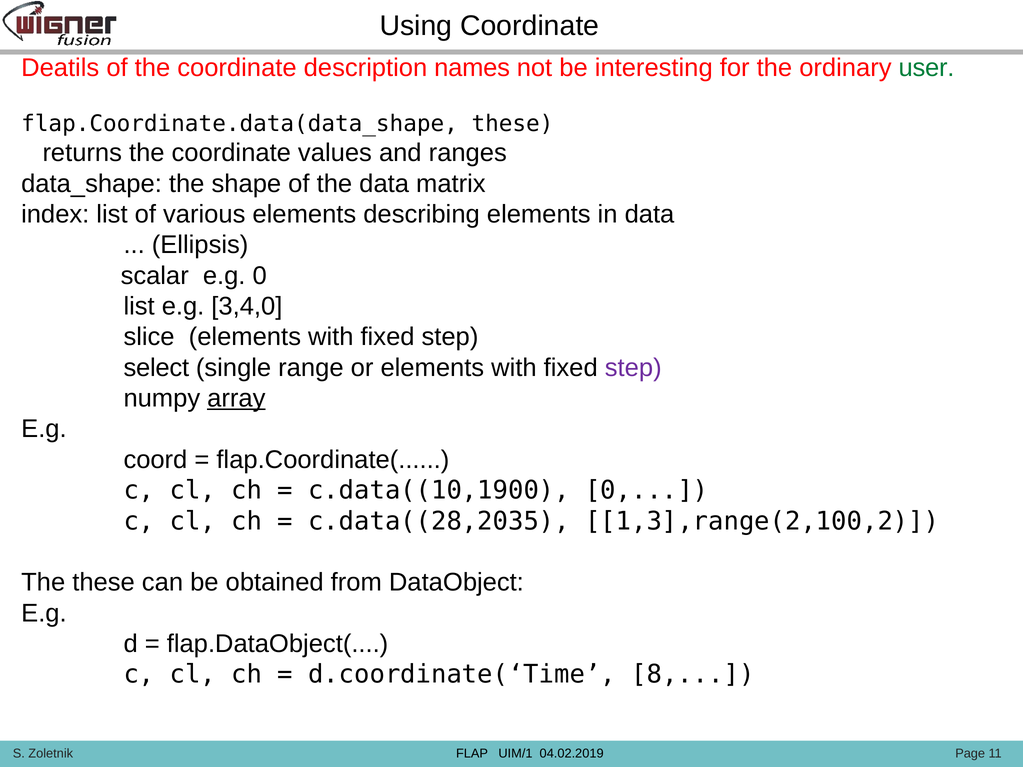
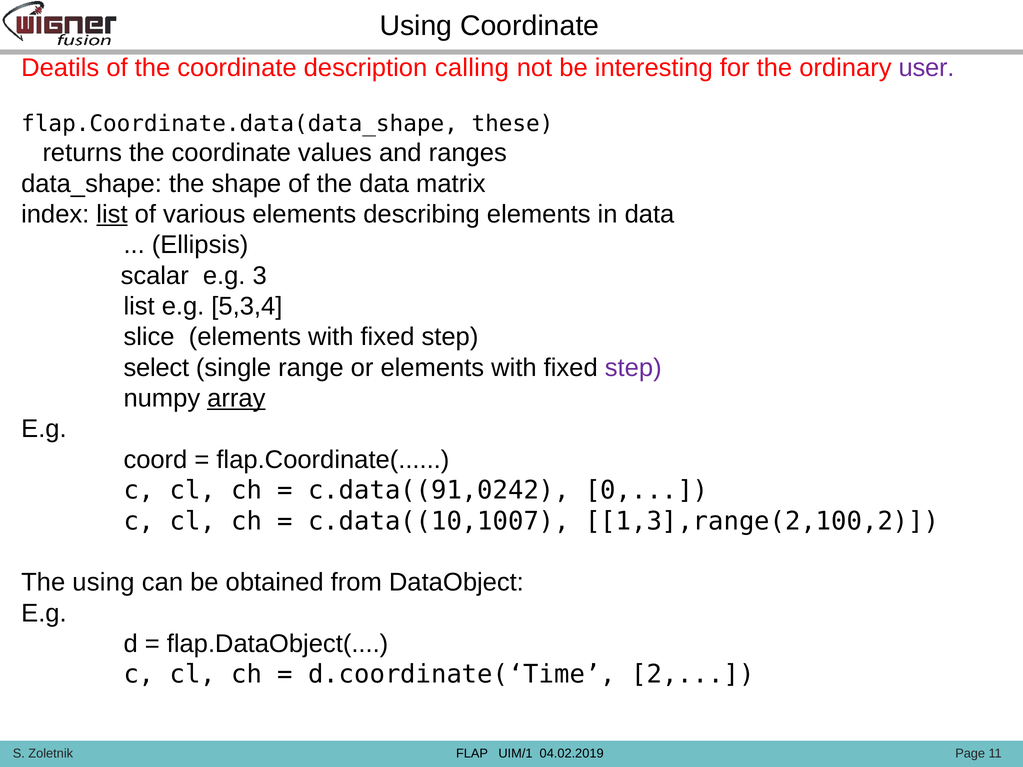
names: names -> calling
user colour: green -> purple
list at (112, 214) underline: none -> present
e.g 0: 0 -> 3
3,4,0: 3,4,0 -> 5,3,4
c.data((10,1900: c.data((10,1900 -> c.data((91,0242
c.data((28,2035: c.data((28,2035 -> c.data((10,1007
The these: these -> using
8: 8 -> 2
